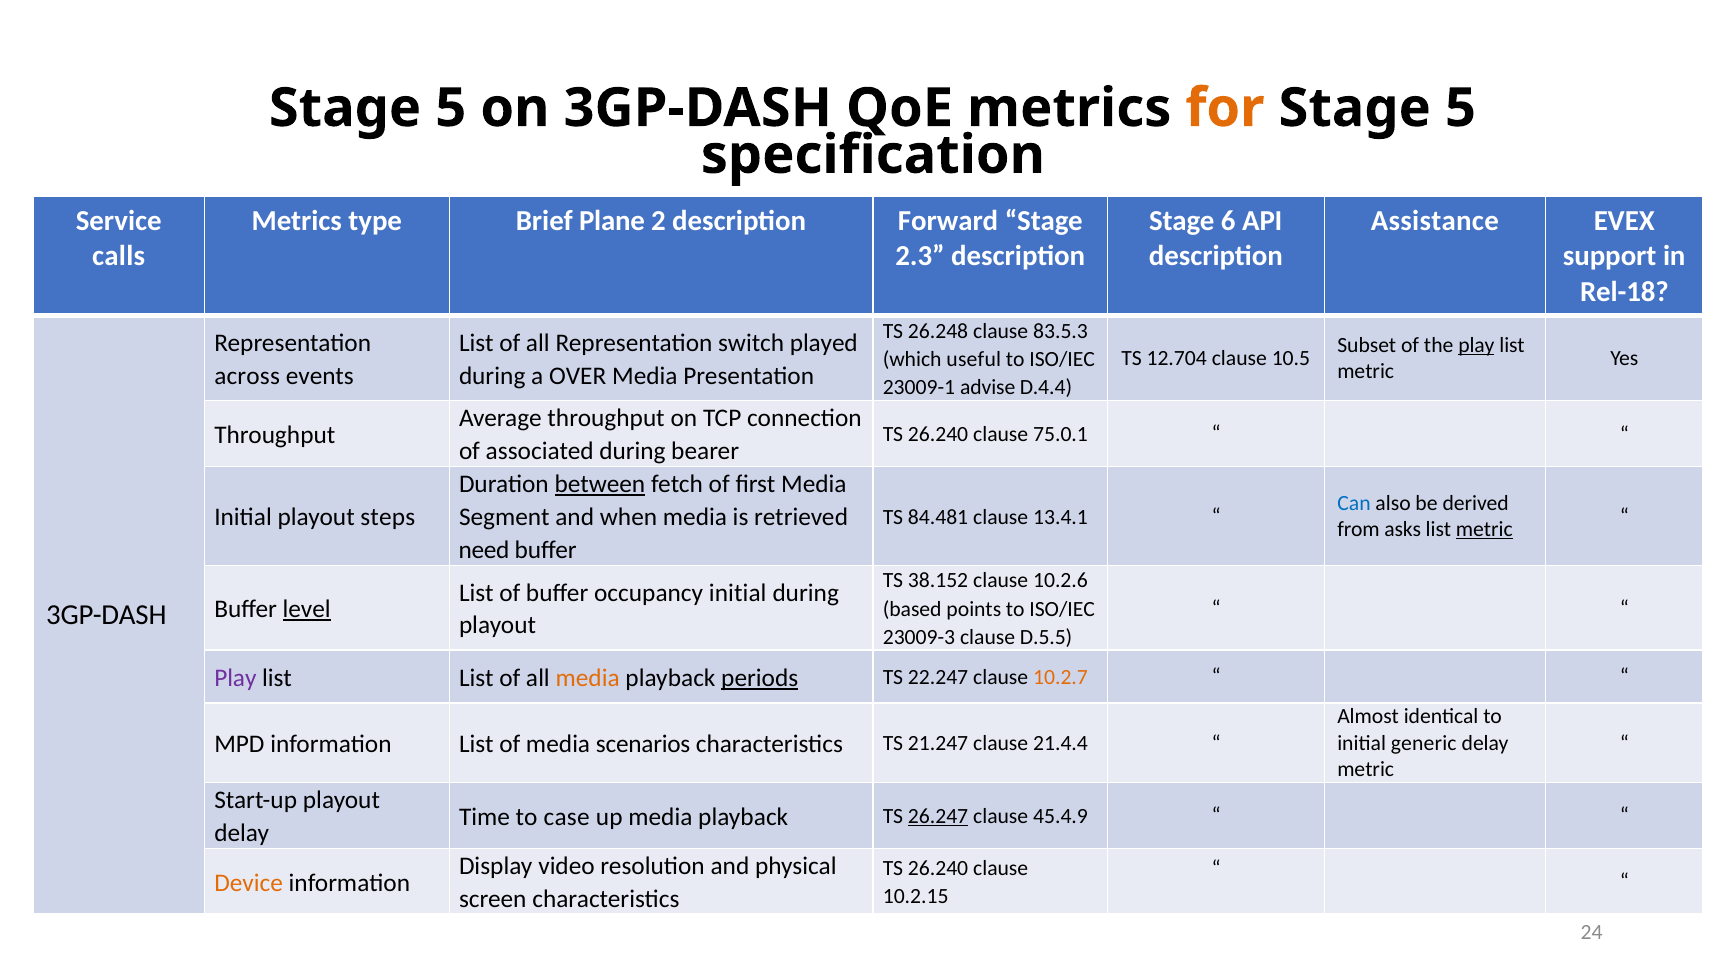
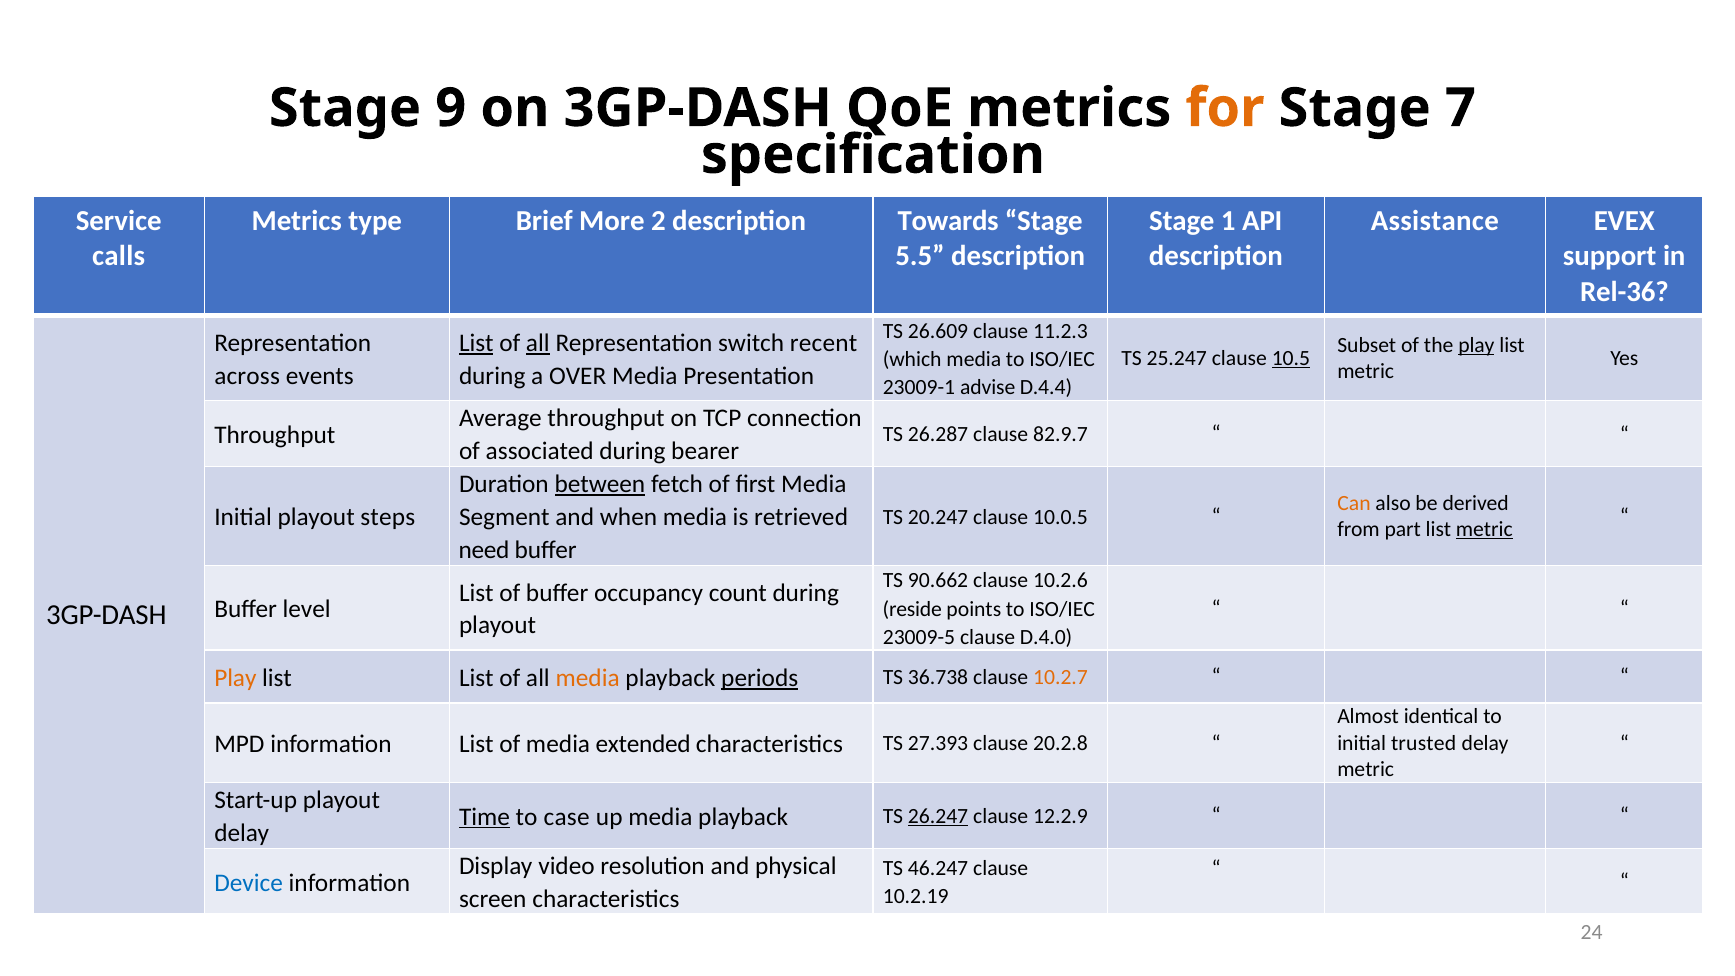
5 at (451, 108): 5 -> 9
5 at (1460, 108): 5 -> 7
Plane: Plane -> More
Forward: Forward -> Towards
6: 6 -> 1
2.3: 2.3 -> 5.5
Rel-18: Rel-18 -> Rel-36
26.248: 26.248 -> 26.609
83.5.3: 83.5.3 -> 11.2.3
List at (476, 343) underline: none -> present
all at (538, 343) underline: none -> present
played: played -> recent
12.704: 12.704 -> 25.247
10.5 underline: none -> present
which useful: useful -> media
26.240 at (938, 435): 26.240 -> 26.287
75.0.1: 75.0.1 -> 82.9.7
Can colour: blue -> orange
84.481: 84.481 -> 20.247
13.4.1: 13.4.1 -> 10.0.5
asks: asks -> part
38.152: 38.152 -> 90.662
occupancy initial: initial -> count
level underline: present -> none
based: based -> reside
23009-3: 23009-3 -> 23009-5
D.5.5: D.5.5 -> D.4.0
Play at (235, 678) colour: purple -> orange
22.247: 22.247 -> 36.738
scenarios: scenarios -> extended
21.247: 21.247 -> 27.393
21.4.4: 21.4.4 -> 20.2.8
generic: generic -> trusted
Time underline: none -> present
45.4.9: 45.4.9 -> 12.2.9
26.240 at (938, 868): 26.240 -> 46.247
Device colour: orange -> blue
10.2.15: 10.2.15 -> 10.2.19
